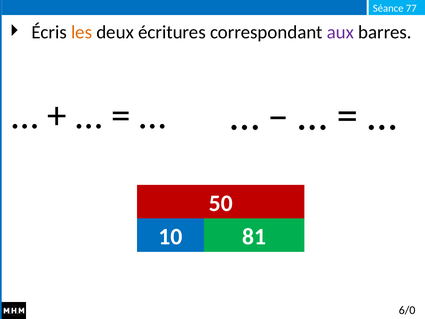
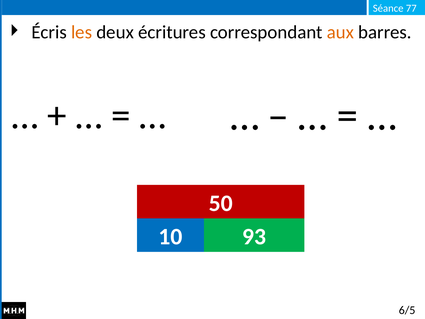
aux colour: purple -> orange
81: 81 -> 93
6/0: 6/0 -> 6/5
